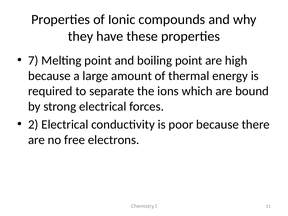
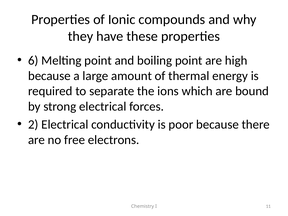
7: 7 -> 6
